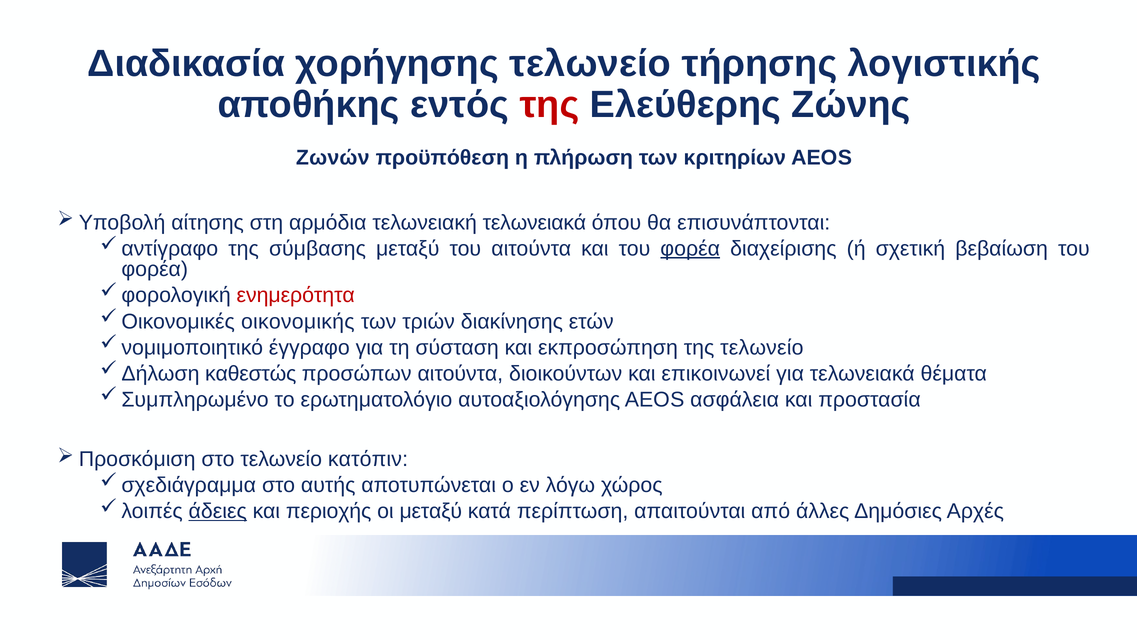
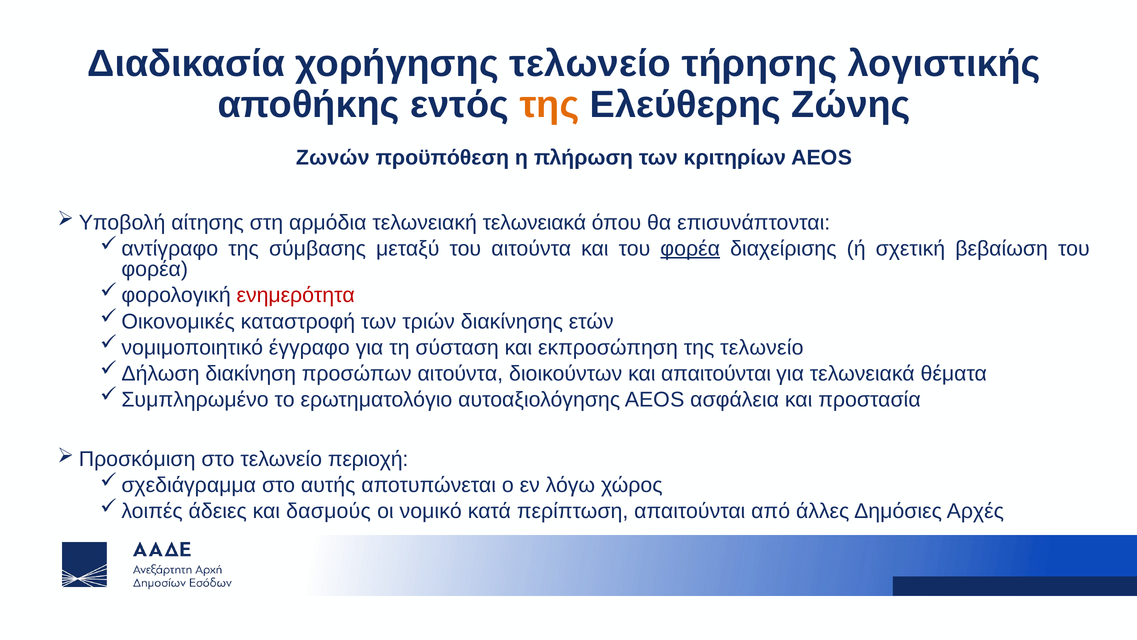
της at (549, 105) colour: red -> orange
οικονομικής: οικονομικής -> καταστροφή
καθεστώς: καθεστώς -> διακίνηση
και επικοινωνεί: επικοινωνεί -> απαιτούνται
κατόπιν: κατόπιν -> περιοχή
άδειες underline: present -> none
περιοχής: περιοχής -> δασμούς
οι μεταξύ: μεταξύ -> νομικό
